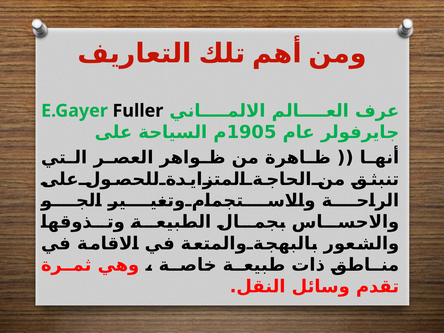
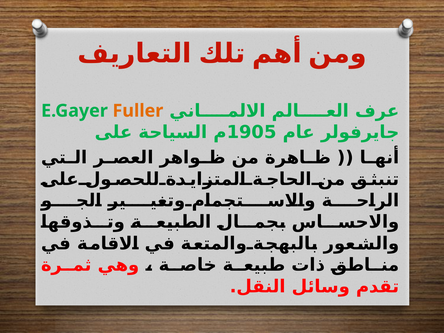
Fuller colour: black -> orange
